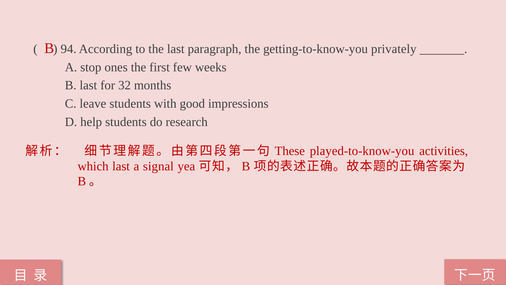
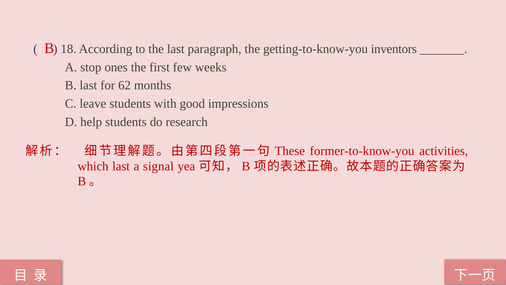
94: 94 -> 18
privately: privately -> inventors
32: 32 -> 62
played-to-know-you: played-to-know-you -> former-to-know-you
